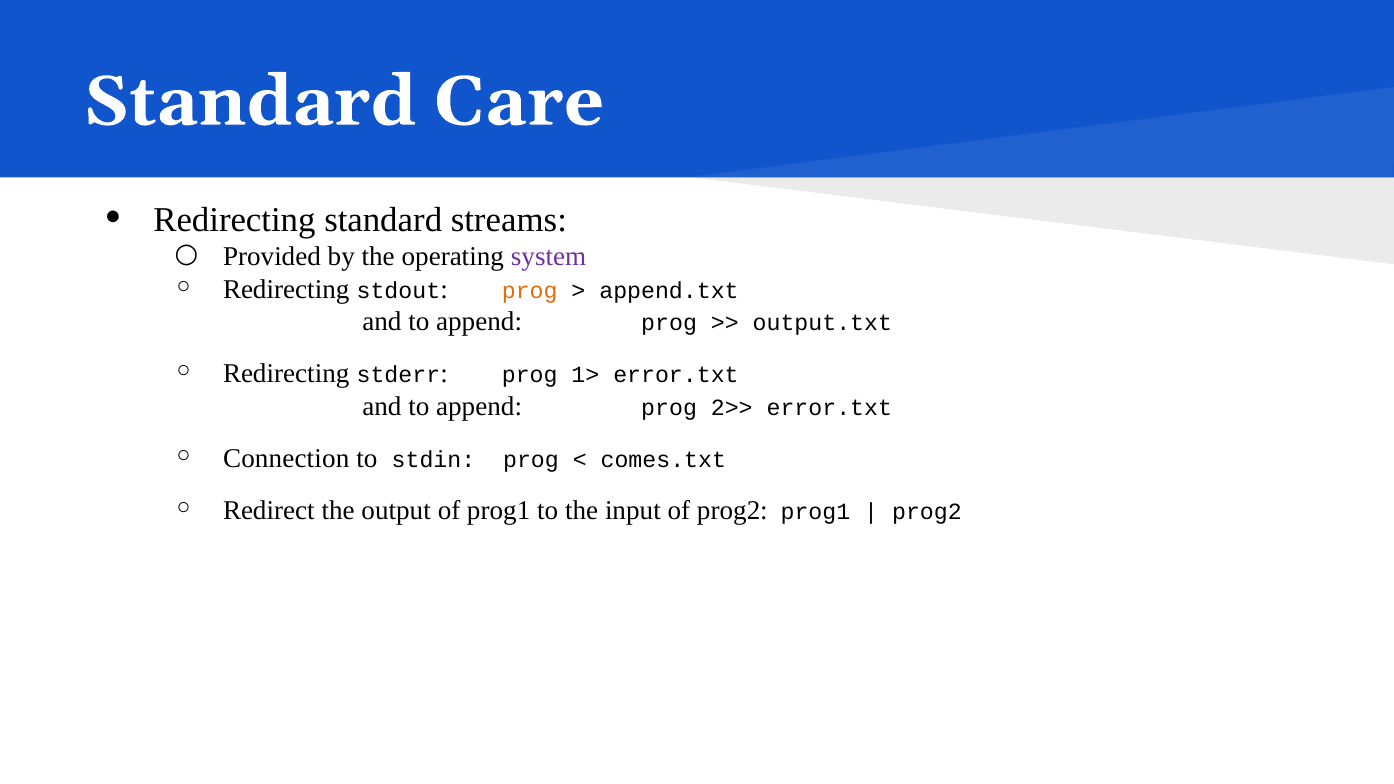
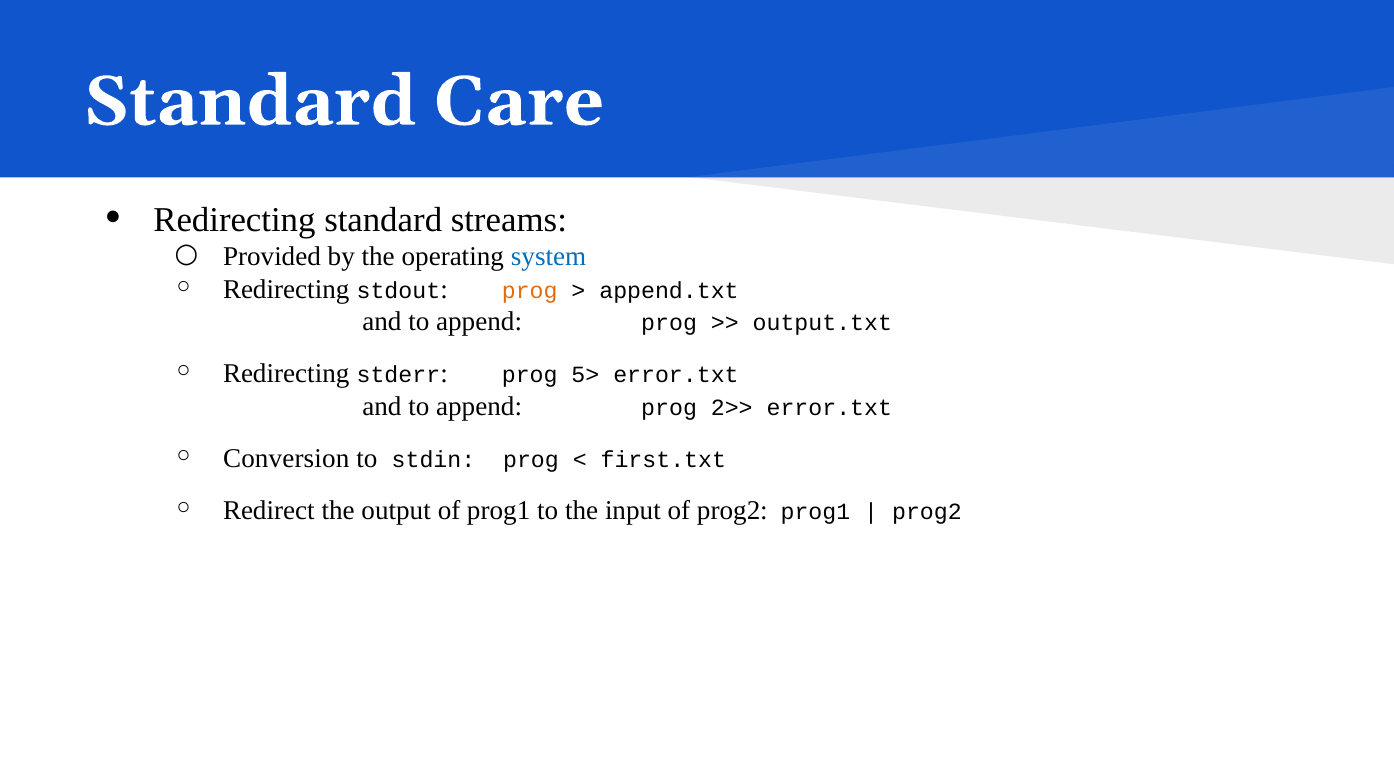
system colour: purple -> blue
1>: 1> -> 5>
Connection: Connection -> Conversion
comes.txt: comes.txt -> first.txt
